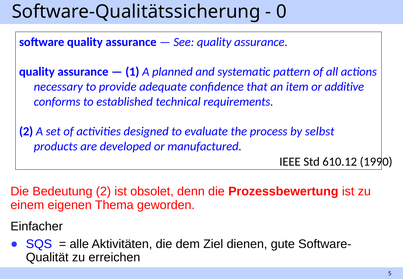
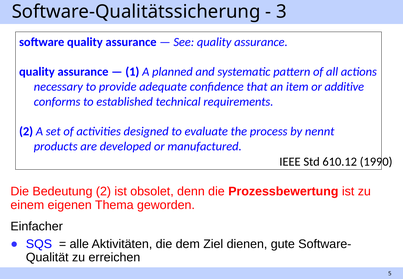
0: 0 -> 3
selbst: selbst -> nennt
